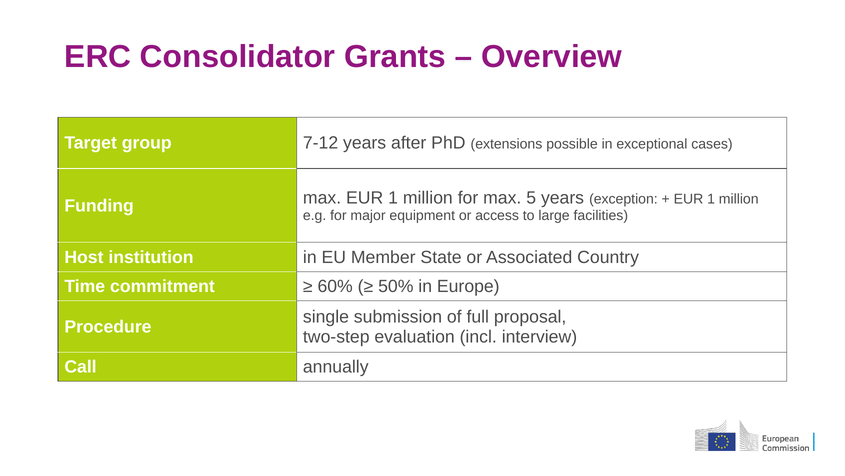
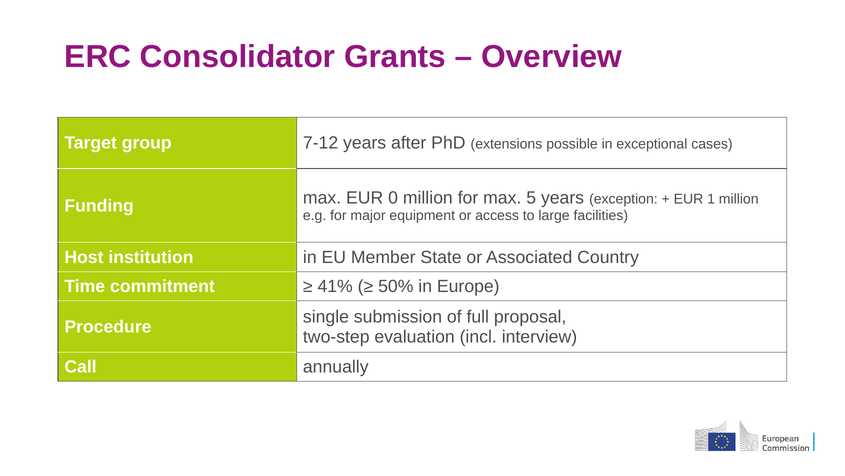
max EUR 1: 1 -> 0
60%: 60% -> 41%
